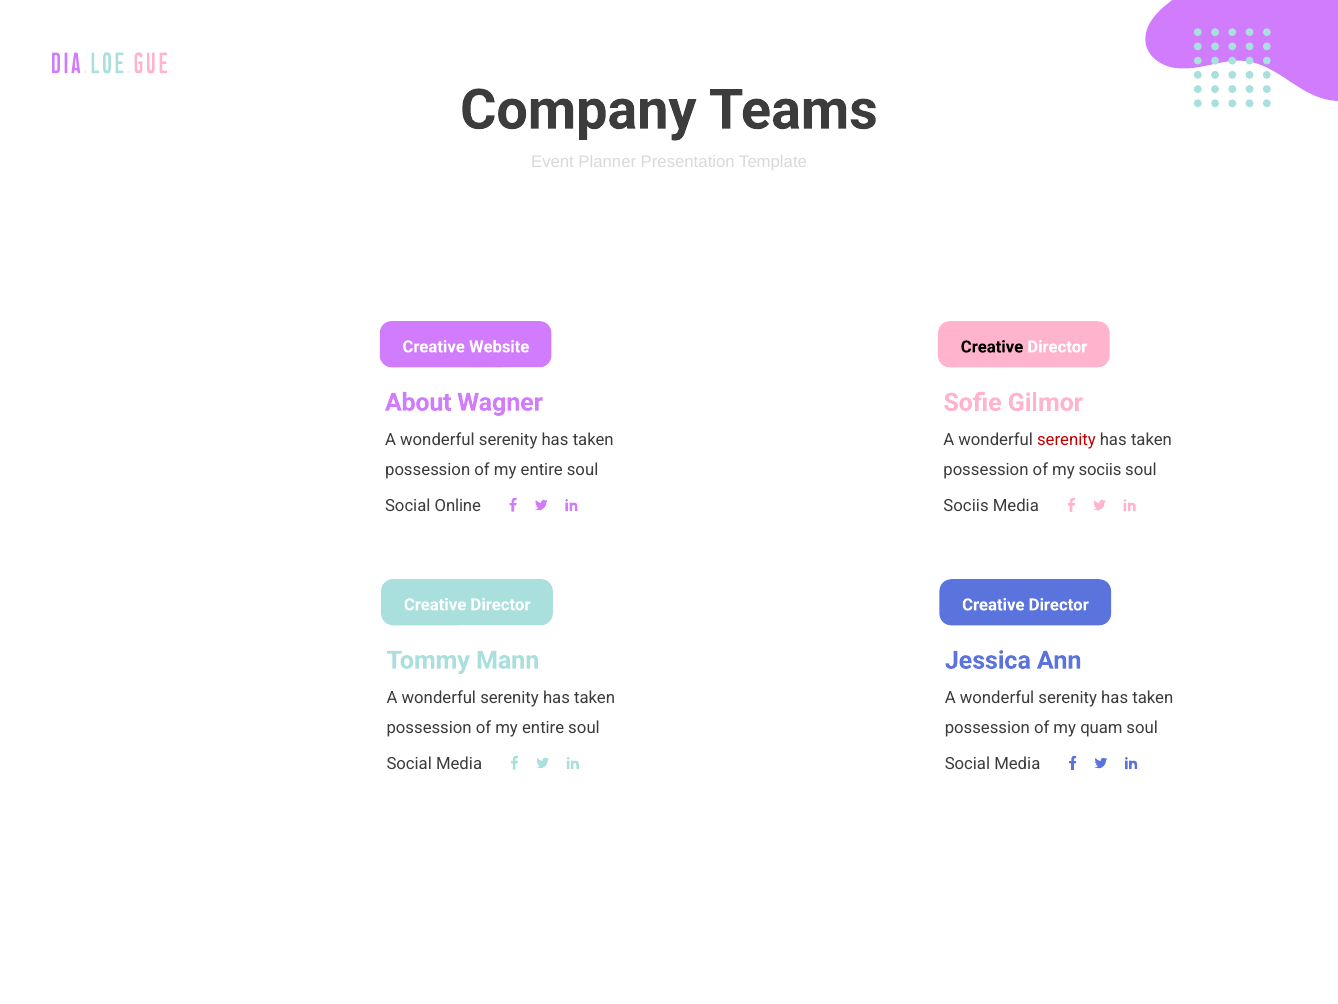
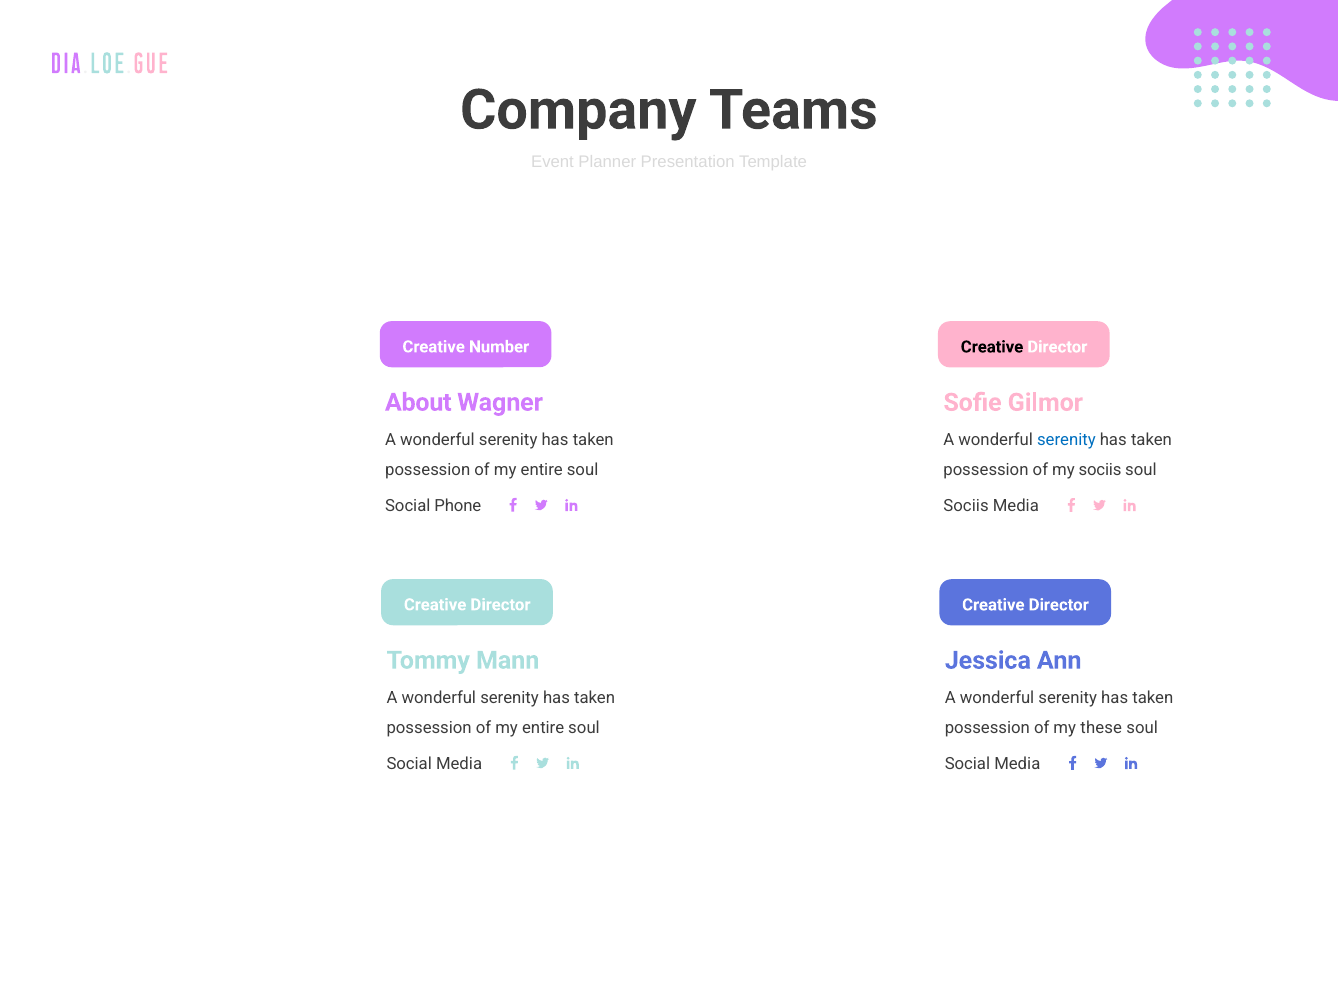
Website: Website -> Number
serenity at (1066, 440) colour: red -> blue
Online: Online -> Phone
quam: quam -> these
